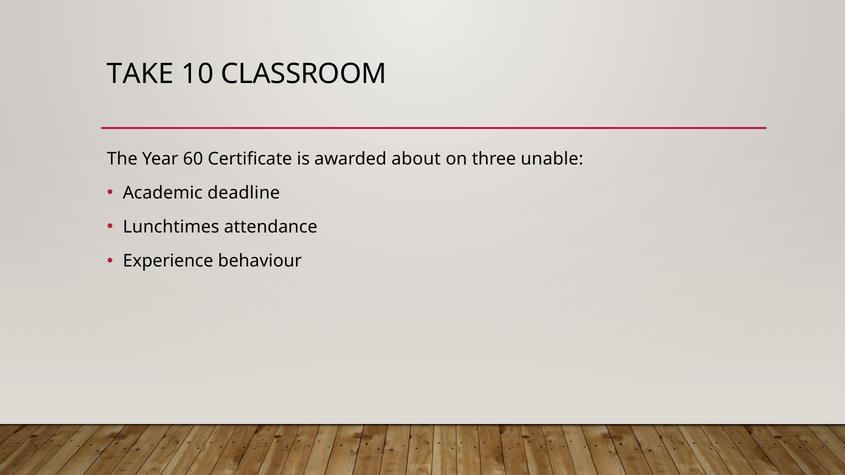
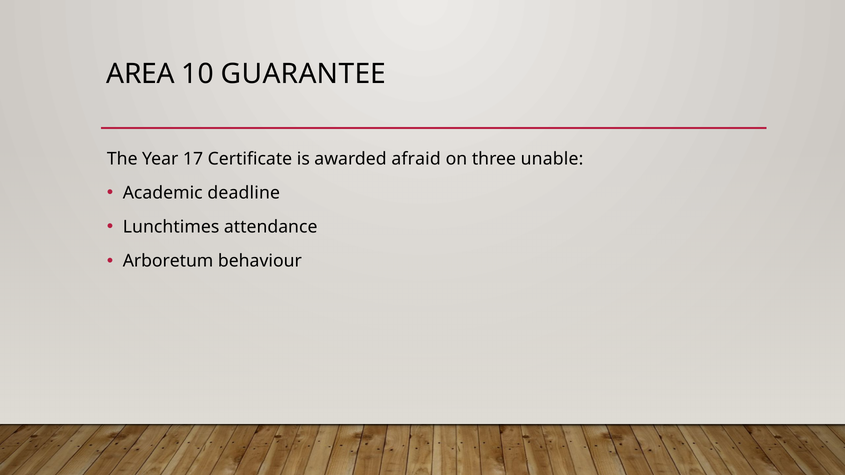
TAKE: TAKE -> AREA
CLASSROOM: CLASSROOM -> GUARANTEE
60: 60 -> 17
about: about -> afraid
Experience: Experience -> Arboretum
